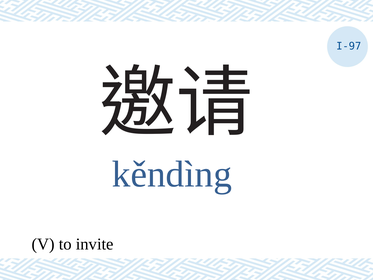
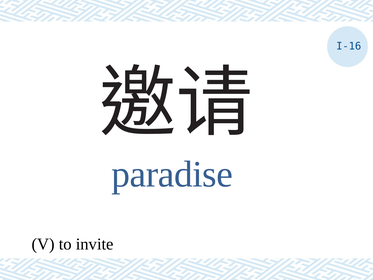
I-97: I-97 -> I-16
kěndìng: kěndìng -> paradise
